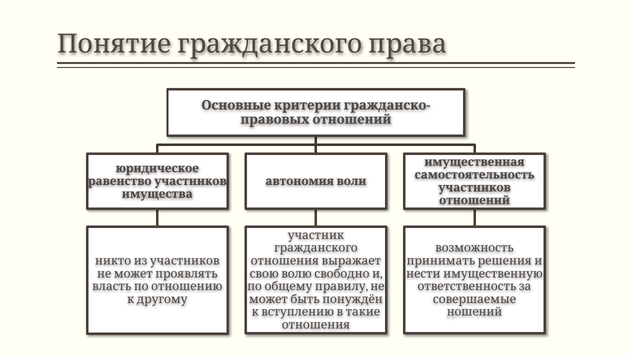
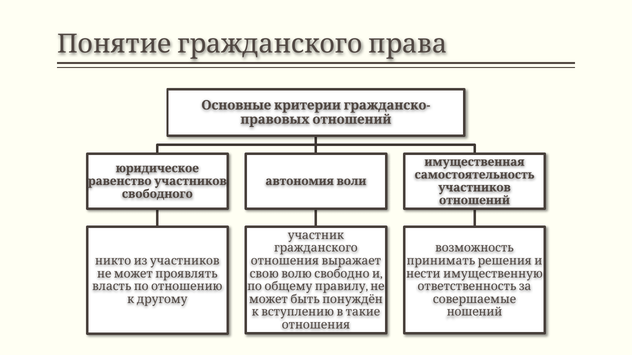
имущества: имущества -> свободного
